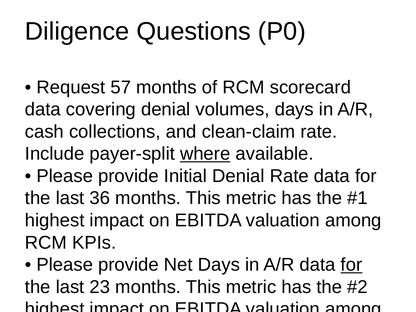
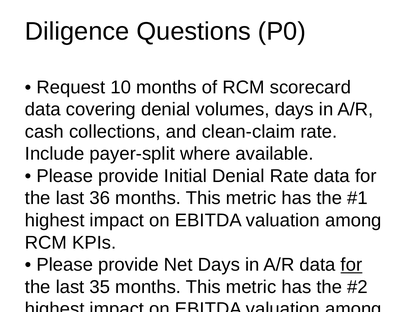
57: 57 -> 10
where underline: present -> none
23: 23 -> 35
